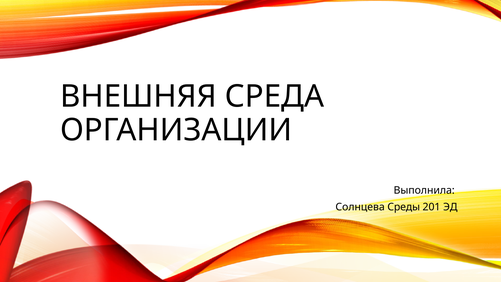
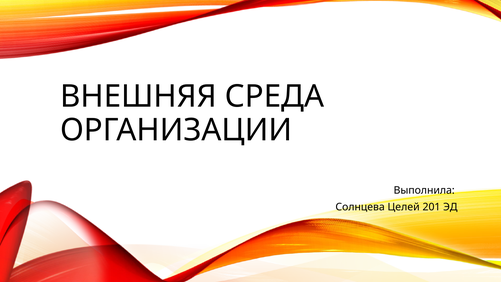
Среды: Среды -> Целей
